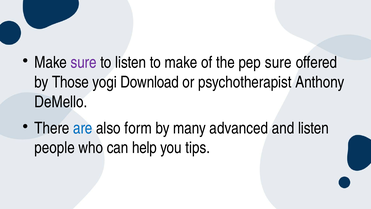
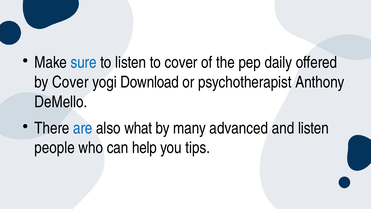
sure at (84, 62) colour: purple -> blue
to make: make -> cover
pep sure: sure -> daily
by Those: Those -> Cover
form: form -> what
